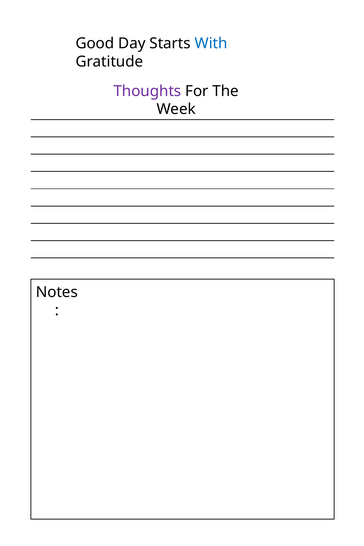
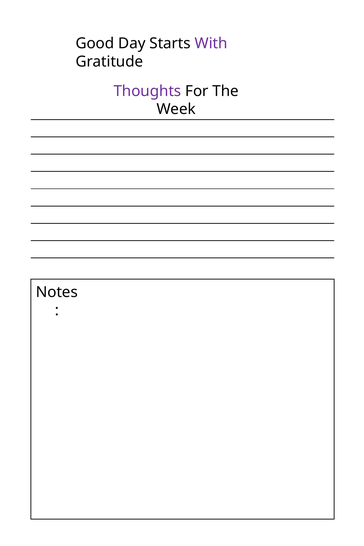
With colour: blue -> purple
